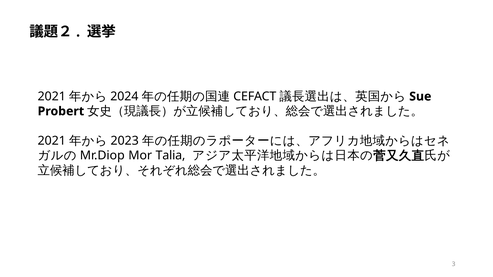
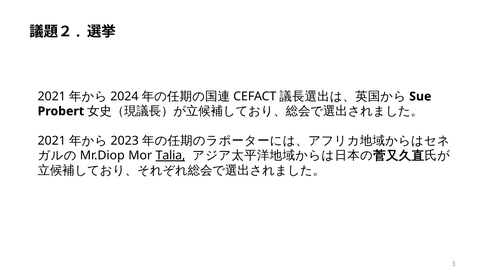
Talia underline: none -> present
